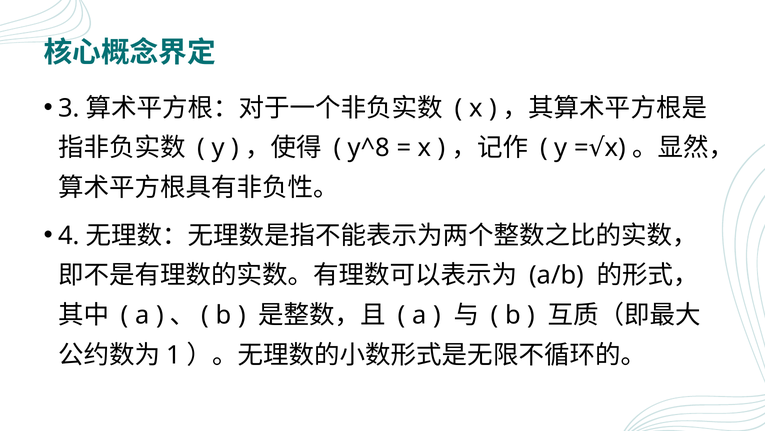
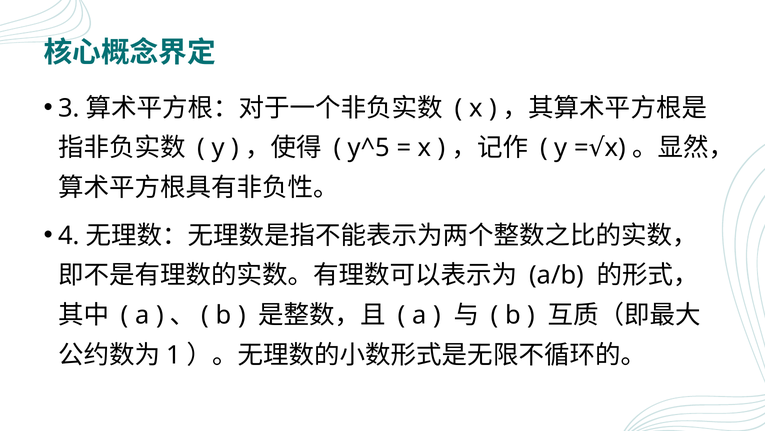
y^8: y^8 -> y^5
